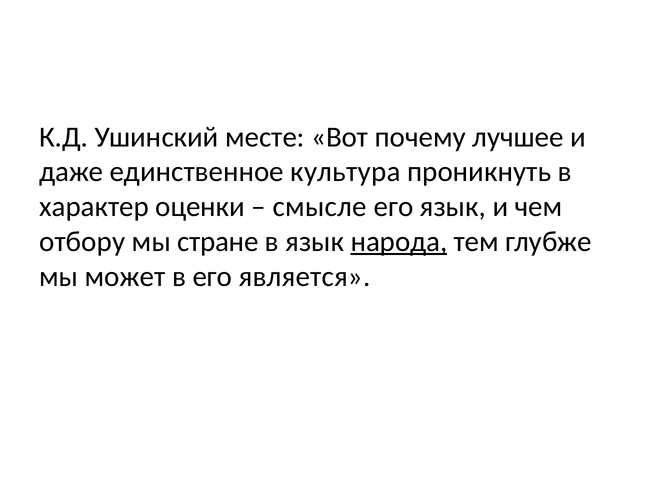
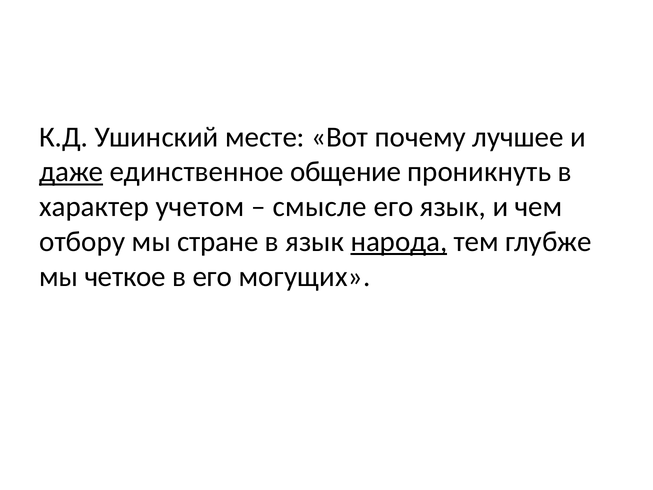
даже underline: none -> present
культура: культура -> общение
оценки: оценки -> учетом
может: может -> четкое
является: является -> могущих
